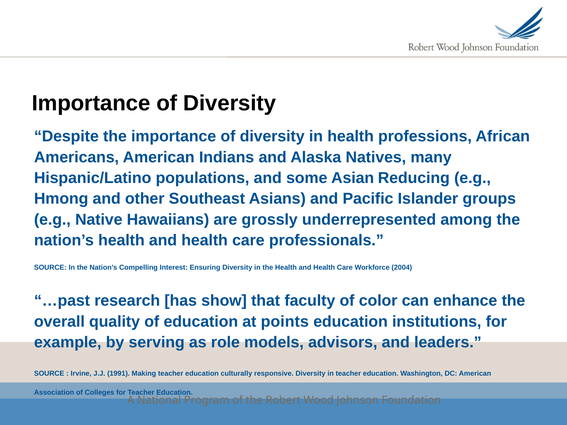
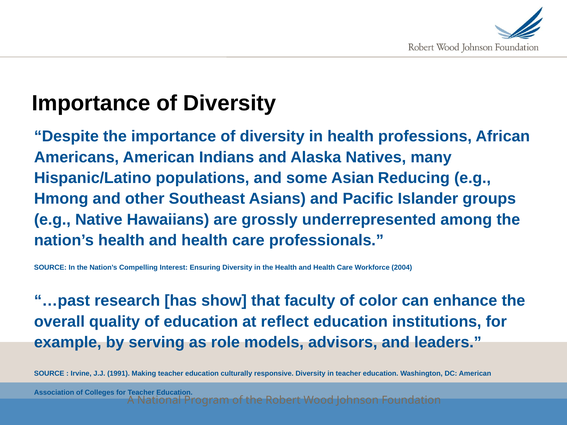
points: points -> reflect
